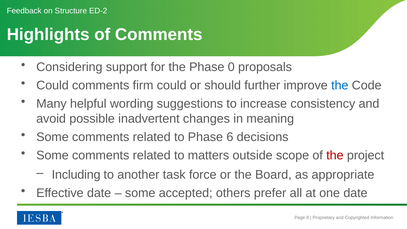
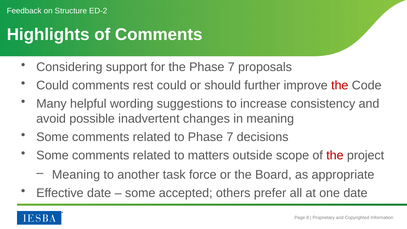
the Phase 0: 0 -> 7
firm: firm -> rest
the at (340, 85) colour: blue -> red
to Phase 6: 6 -> 7
Including at (76, 175): Including -> Meaning
